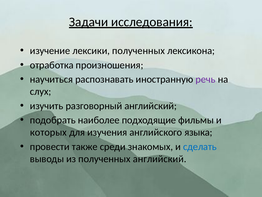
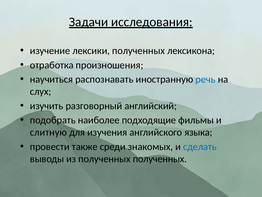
речь colour: purple -> blue
которых: которых -> слитную
полученных английский: английский -> полученных
